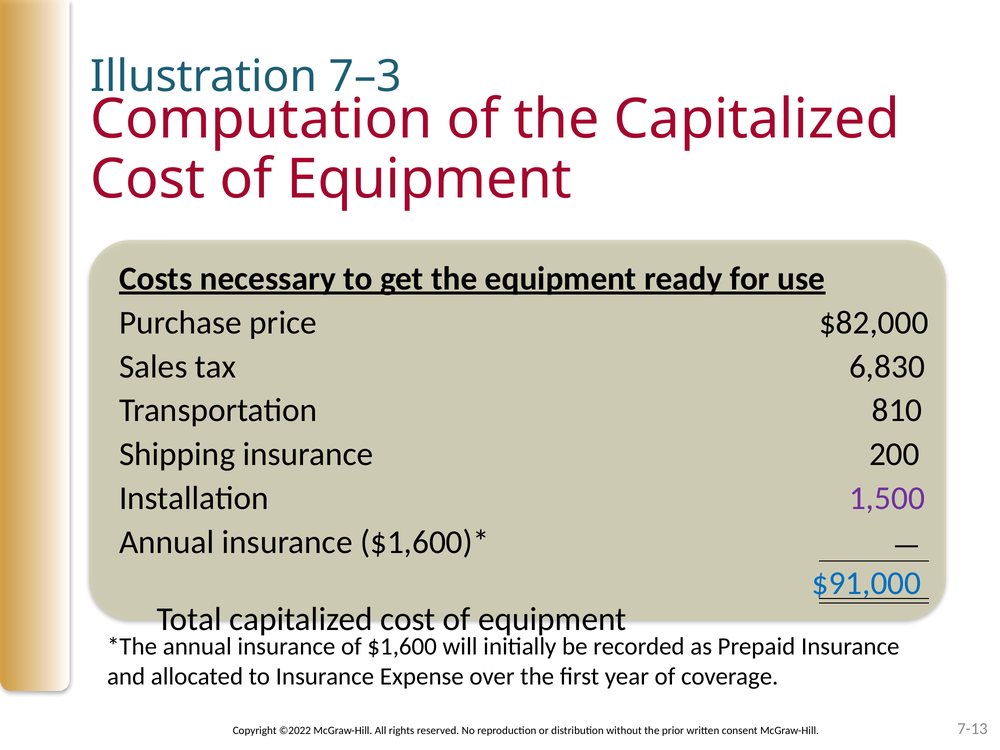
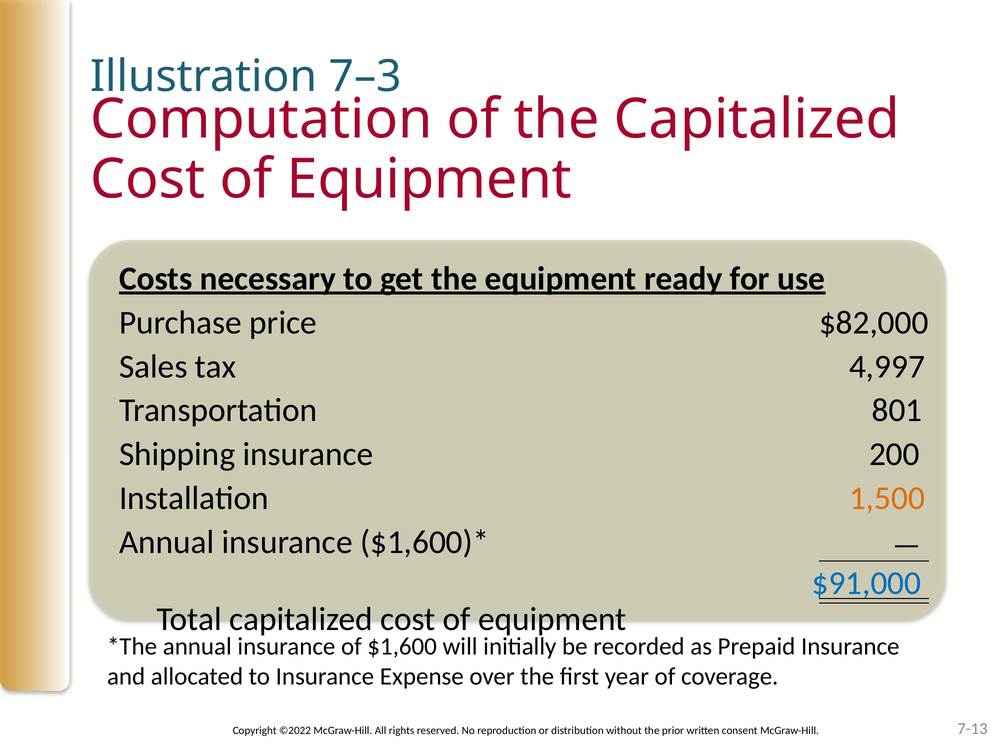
6,830: 6,830 -> 4,997
810: 810 -> 801
1,500 colour: purple -> orange
